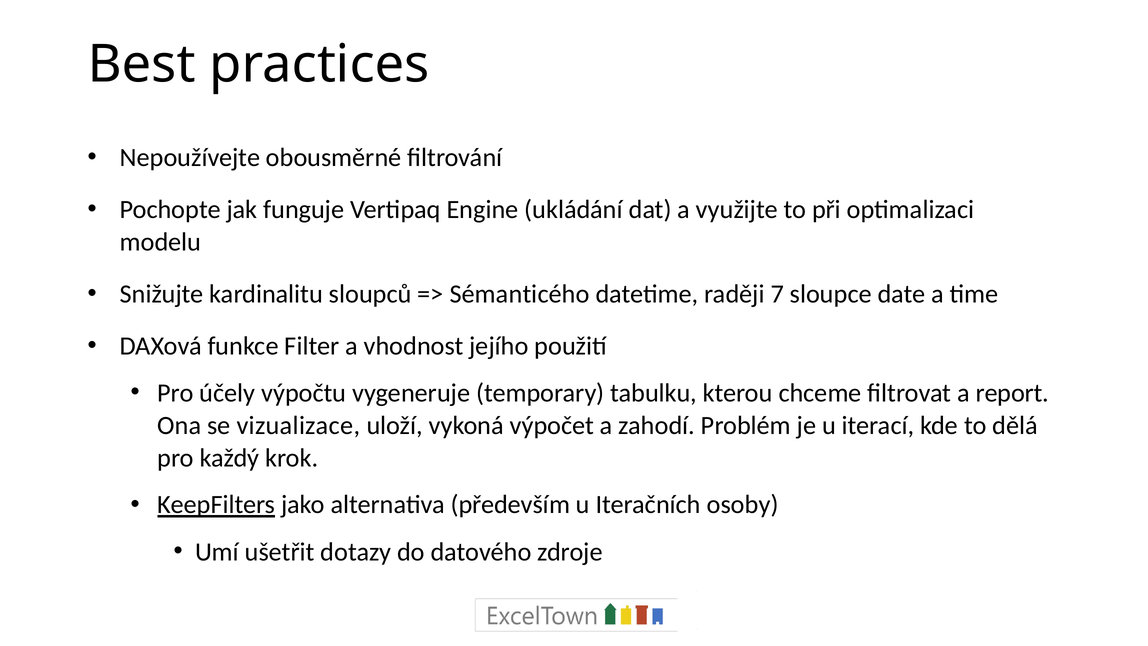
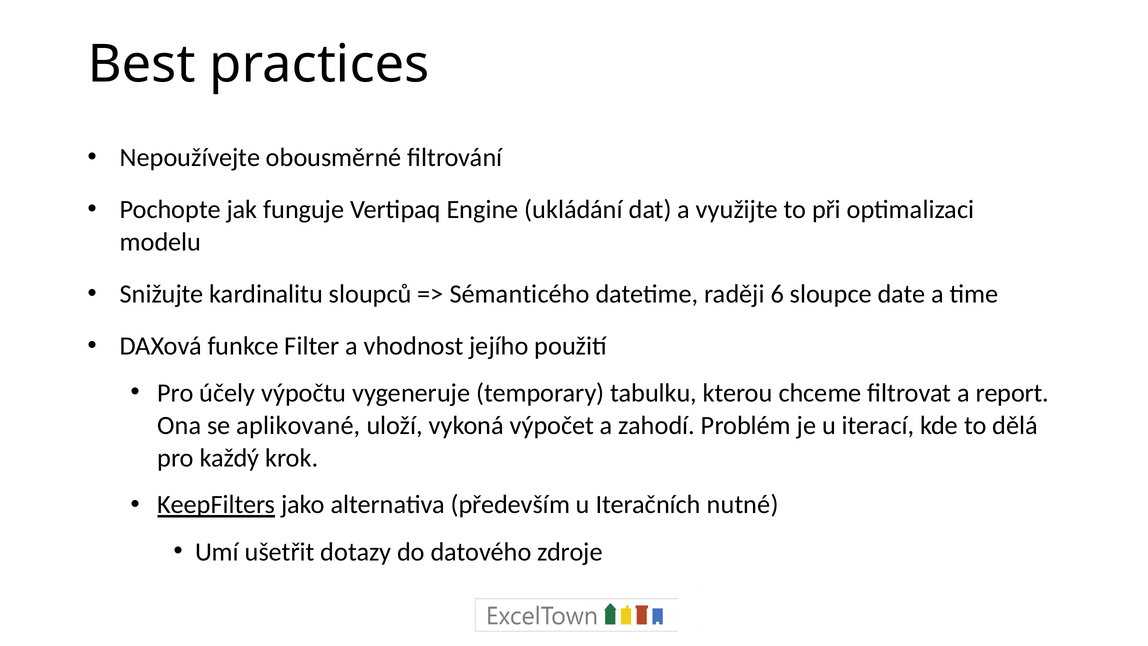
7: 7 -> 6
vizualizace: vizualizace -> aplikované
osoby: osoby -> nutné
